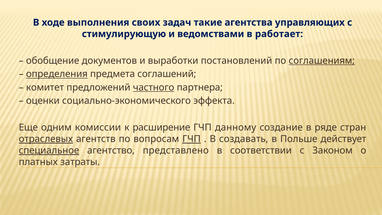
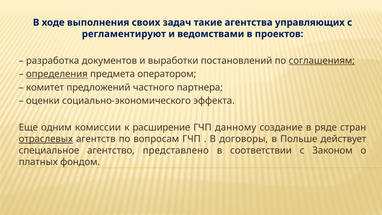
стимулирующую: стимулирующую -> регламентируют
работает: работает -> проектов
обобщение: обобщение -> разработка
соглашений: соглашений -> оператором
частного underline: present -> none
ГЧП at (192, 139) underline: present -> none
создавать: создавать -> договоры
специальное underline: present -> none
затраты: затраты -> фондом
